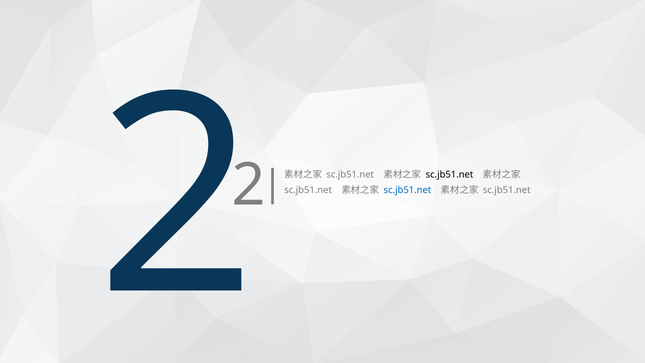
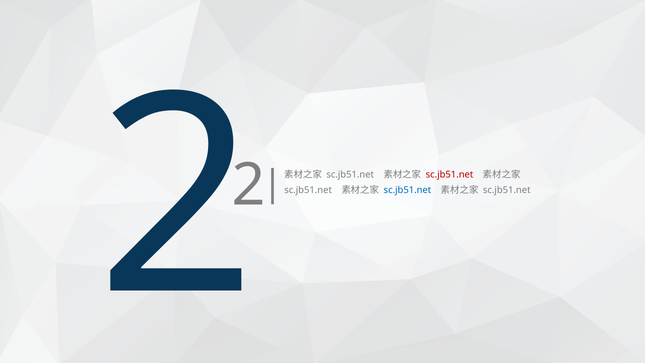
sc.jb51.net at (450, 175) colour: black -> red
